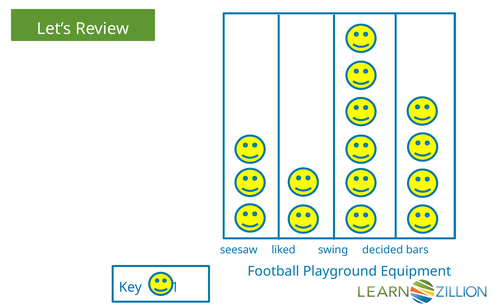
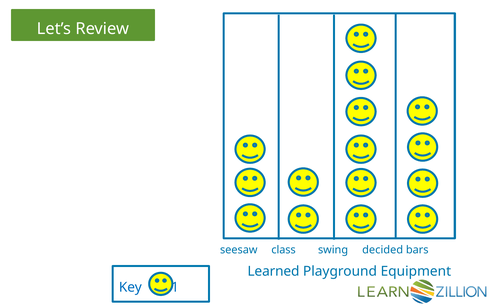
liked: liked -> class
Football: Football -> Learned
